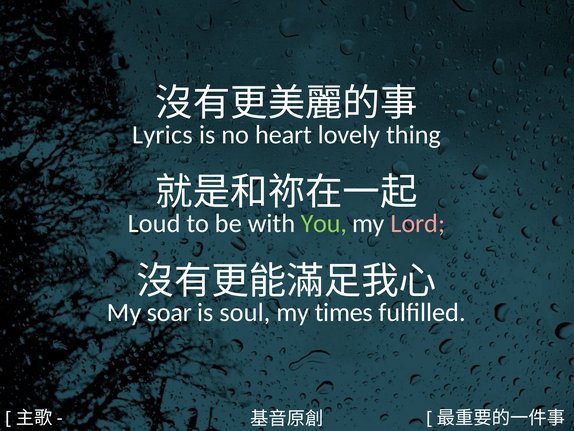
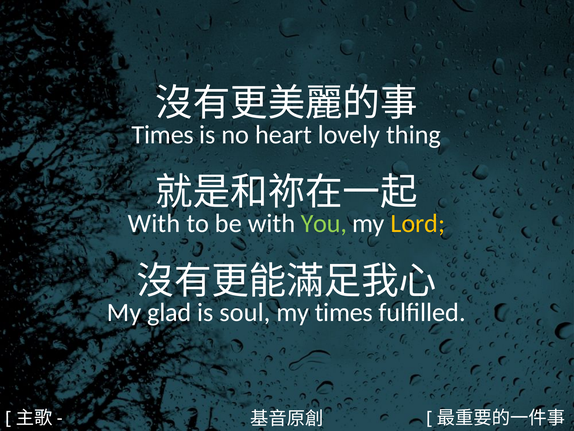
Lyrics at (162, 135): Lyrics -> Times
Loud at (154, 223): Loud -> With
Lord colour: pink -> yellow
soar: soar -> glad
